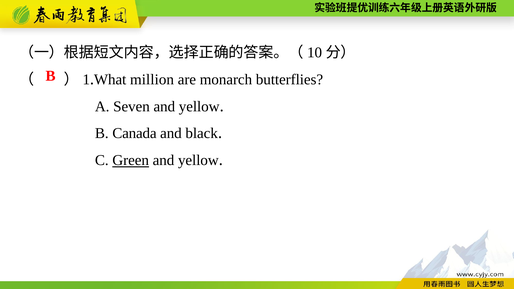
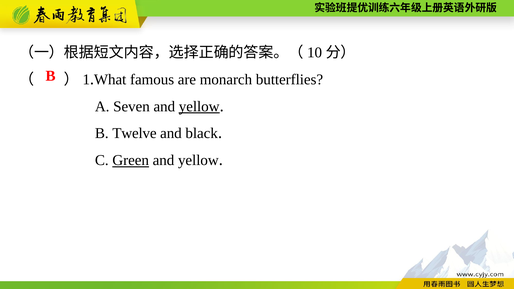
million: million -> famous
yellow at (199, 106) underline: none -> present
Canada: Canada -> Twelve
